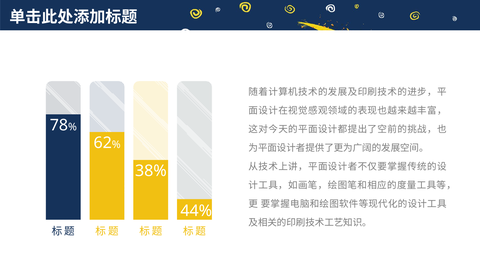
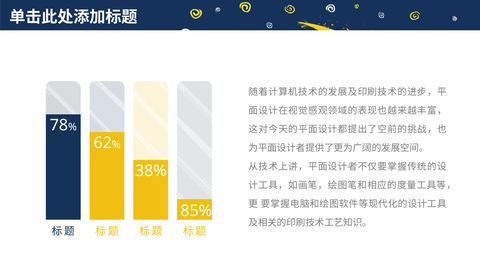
44%: 44% -> 85%
